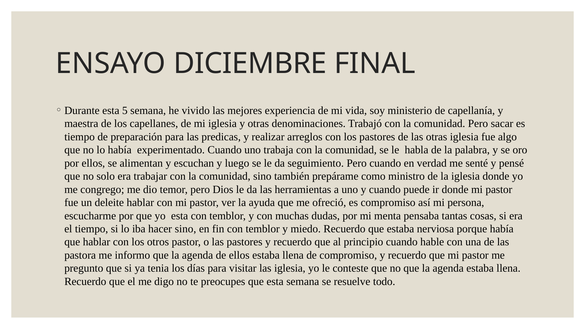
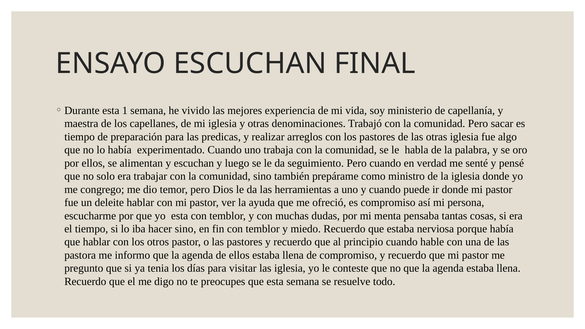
ENSAYO DICIEMBRE: DICIEMBRE -> ESCUCHAN
5: 5 -> 1
